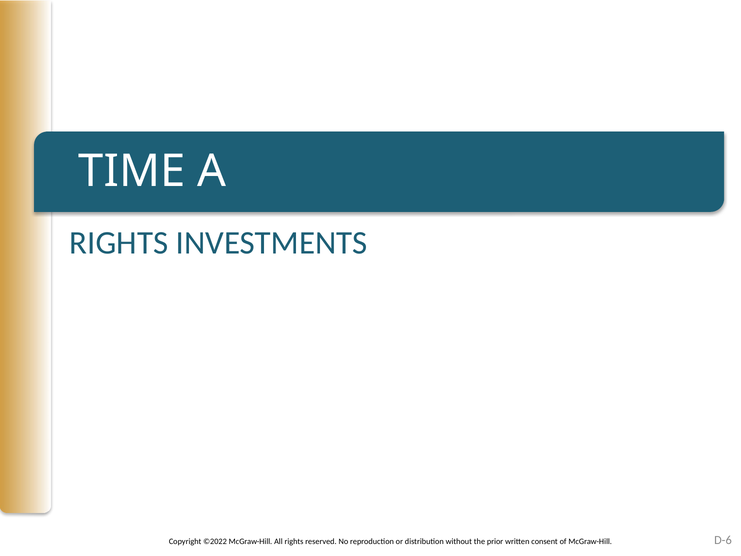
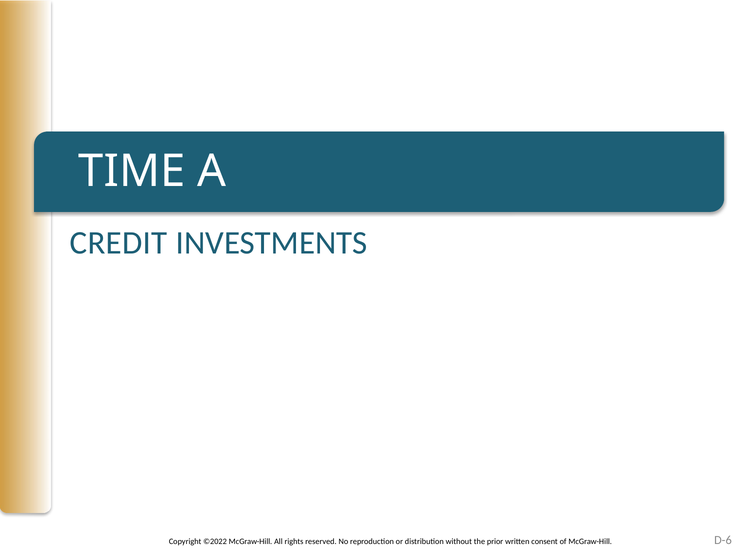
RIGHTS at (119, 243): RIGHTS -> CREDIT
